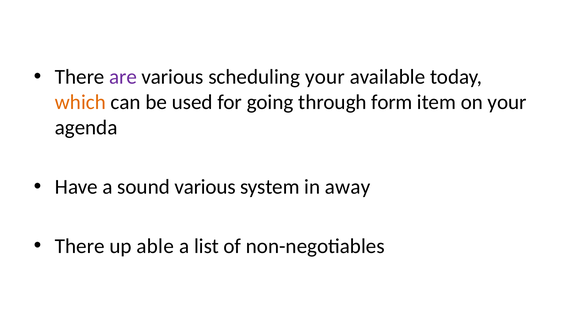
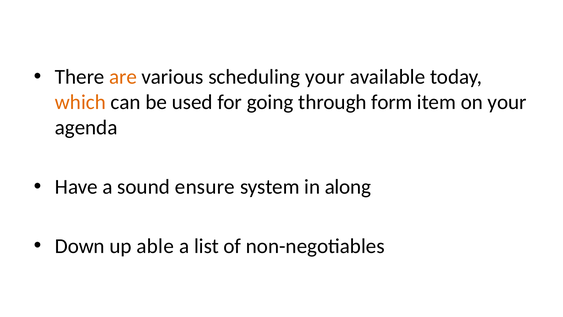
are colour: purple -> orange
sound various: various -> ensure
away: away -> along
There at (80, 246): There -> Down
